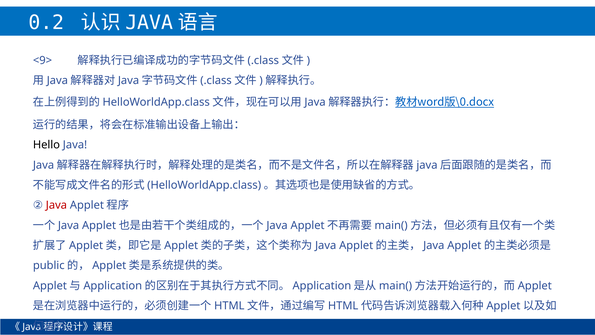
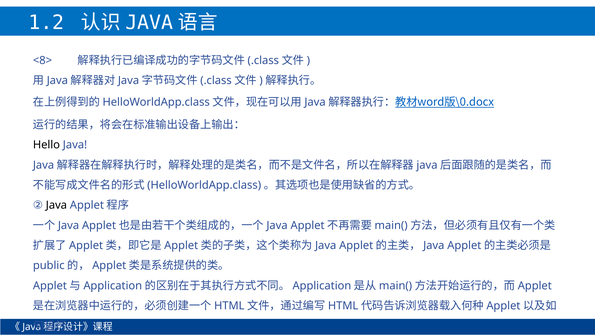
0.2: 0.2 -> 1.2
<9>: <9> -> <8>
Java at (56, 205) colour: red -> black
